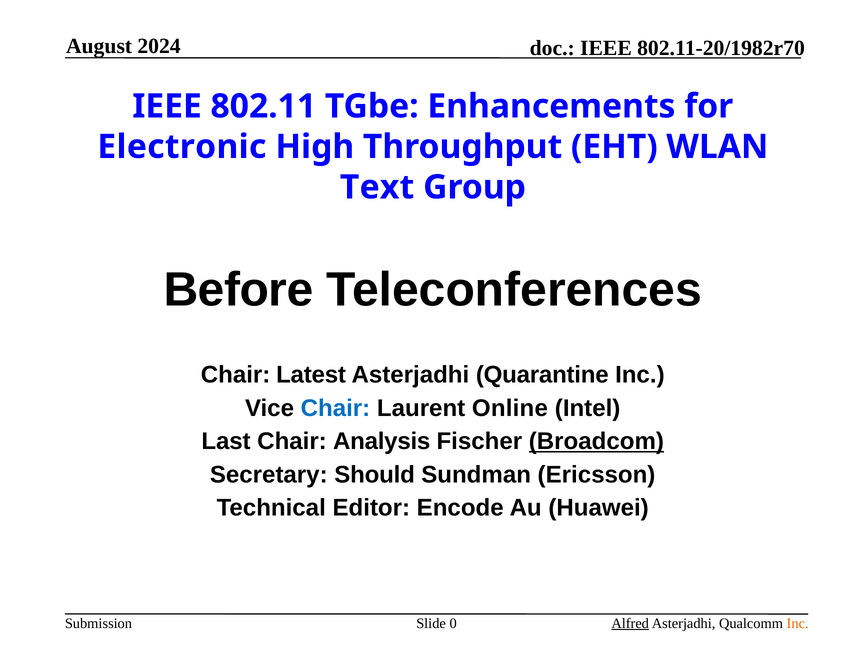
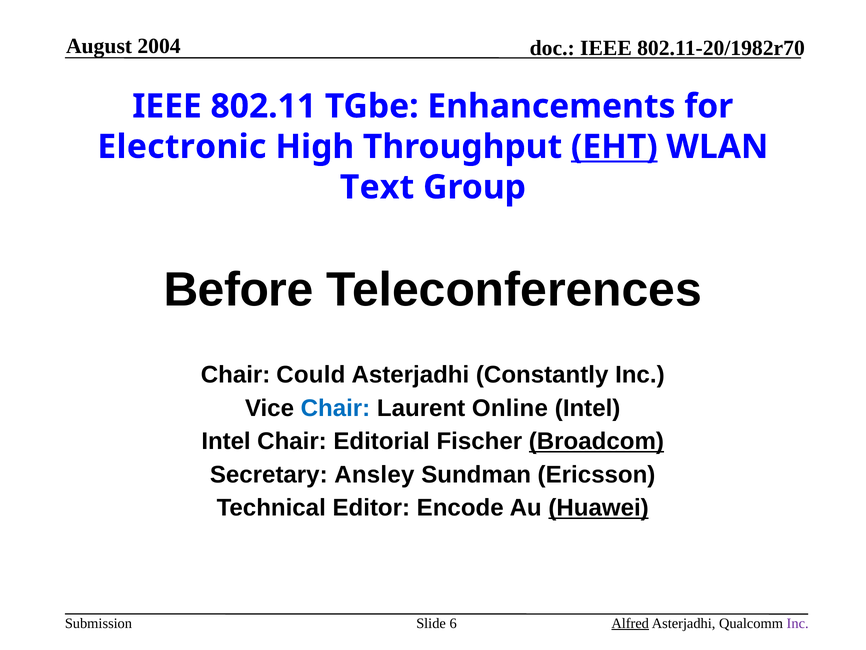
2024: 2024 -> 2004
EHT underline: none -> present
Latest: Latest -> Could
Quarantine: Quarantine -> Constantly
Last at (226, 441): Last -> Intel
Analysis: Analysis -> Editorial
Should: Should -> Ansley
Huawei underline: none -> present
0: 0 -> 6
Inc at (798, 623) colour: orange -> purple
